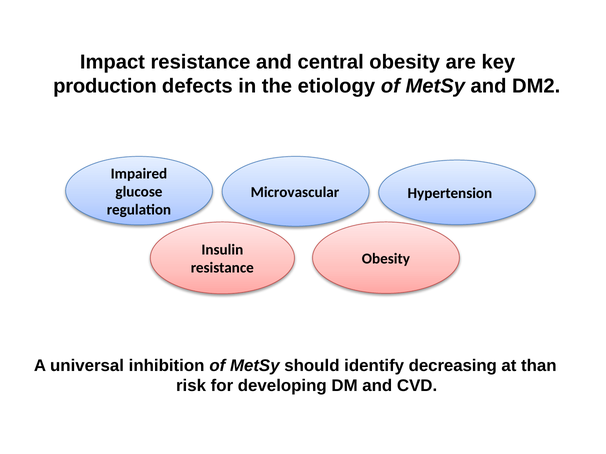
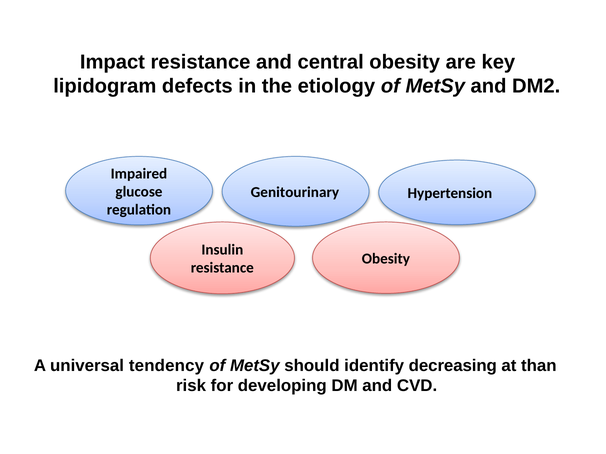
production: production -> lipidogram
Microvascular: Microvascular -> Genitourinary
inhibition: inhibition -> tendency
